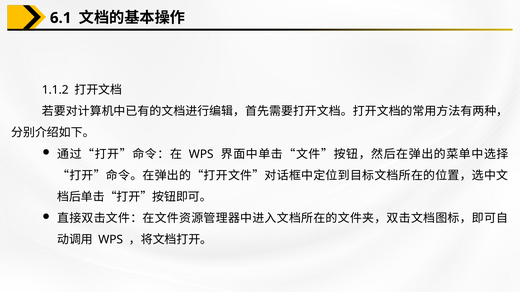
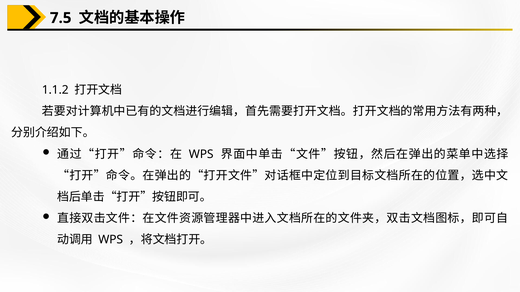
6.1: 6.1 -> 7.5
